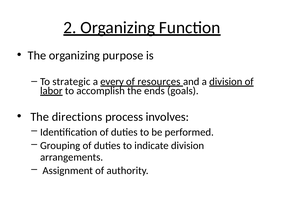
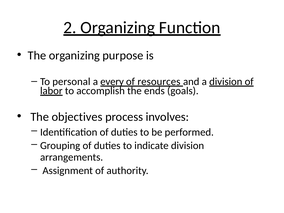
strategic: strategic -> personal
directions: directions -> objectives
